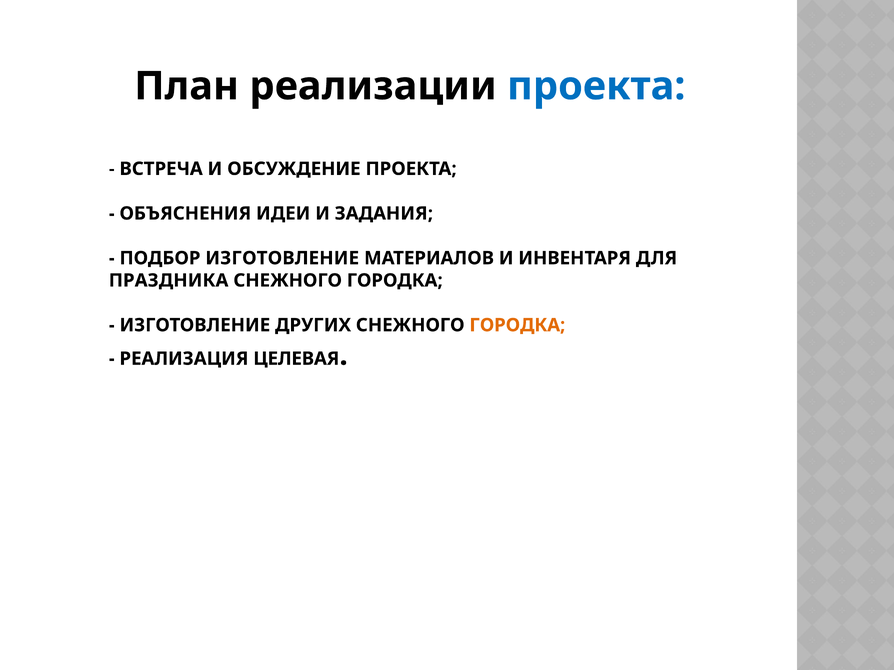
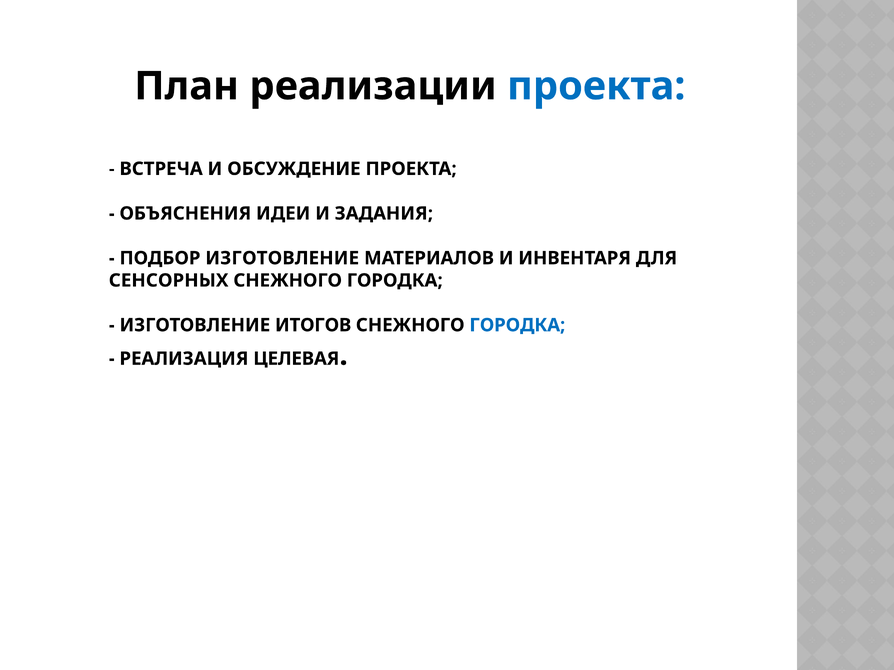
ПРАЗДНИКА: ПРАЗДНИКА -> СЕНСОРНЫХ
ДРУГИХ: ДРУГИХ -> ИТОГОВ
ГОРОДКА at (517, 325) colour: orange -> blue
